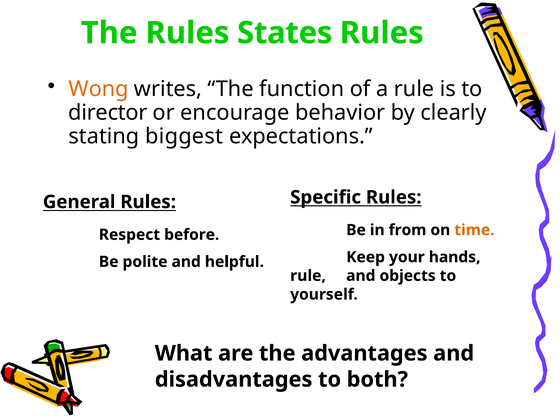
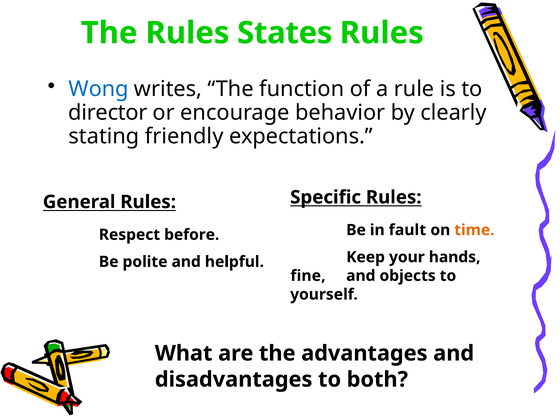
Wong colour: orange -> blue
biggest: biggest -> friendly
from: from -> fault
rule at (308, 276): rule -> fine
